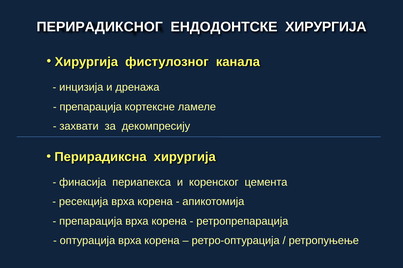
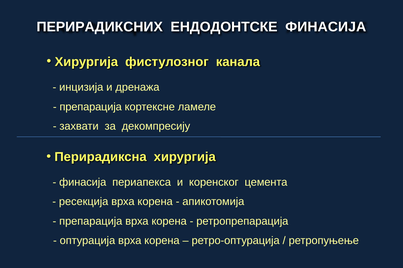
ПЕРИРАДИКСНОГ: ПЕРИРАДИКСНОГ -> ПЕРИРАДИКСНИХ
ЕНДОДОНТСКЕ ХИРУРГИЈA: ХИРУРГИЈA -> ФИНАСИЈА
